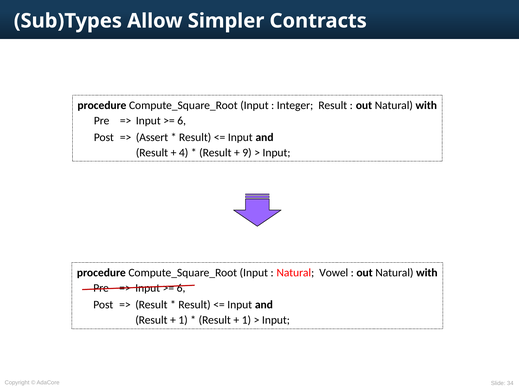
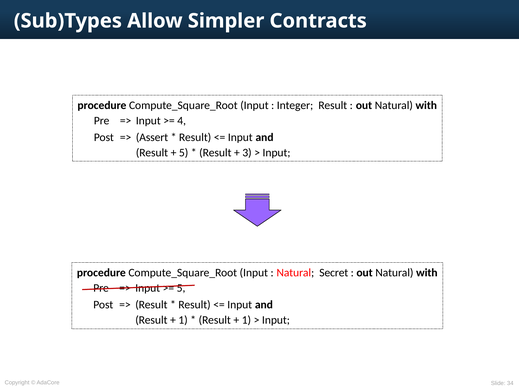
6 at (182, 121): 6 -> 4
4 at (184, 153): 4 -> 5
9: 9 -> 3
Vowel: Vowel -> Secret
6 at (181, 288): 6 -> 5
